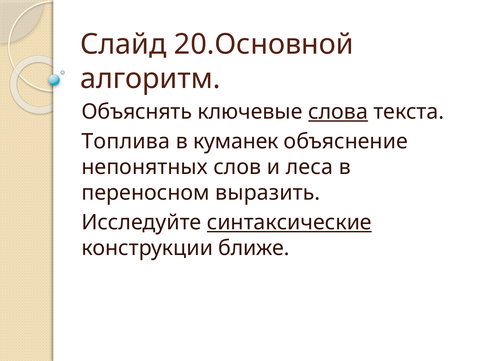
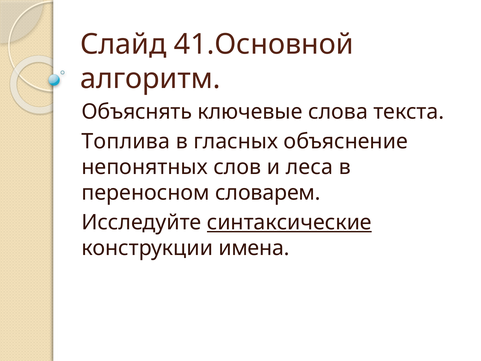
20.Основной: 20.Основной -> 41.Основной
слова underline: present -> none
куманек: куманек -> гласных
выразить: выразить -> словарем
ближе: ближе -> имена
